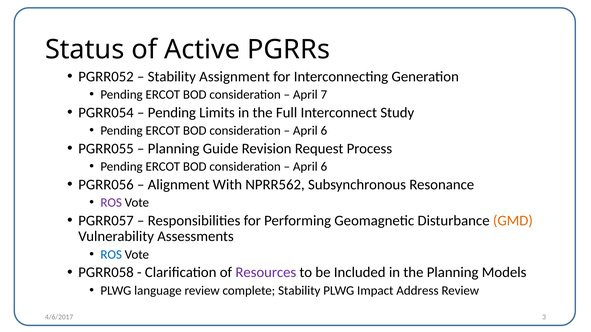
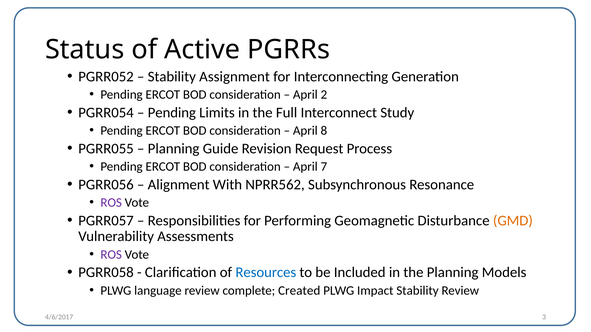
7: 7 -> 2
6 at (324, 131): 6 -> 8
6 at (324, 167): 6 -> 7
ROS at (111, 255) colour: blue -> purple
Resources colour: purple -> blue
complete Stability: Stability -> Created
Impact Address: Address -> Stability
